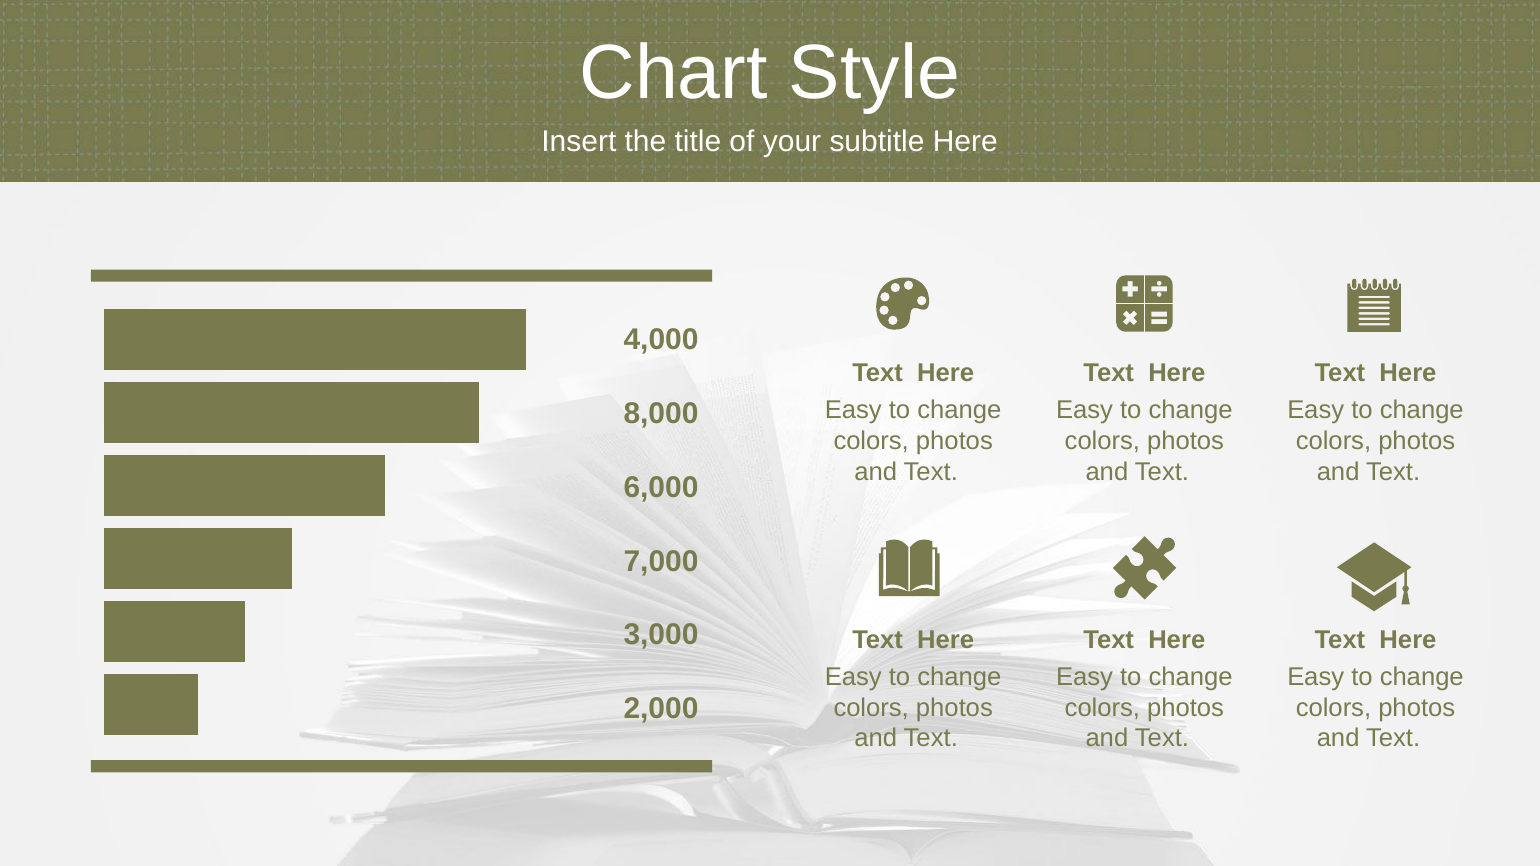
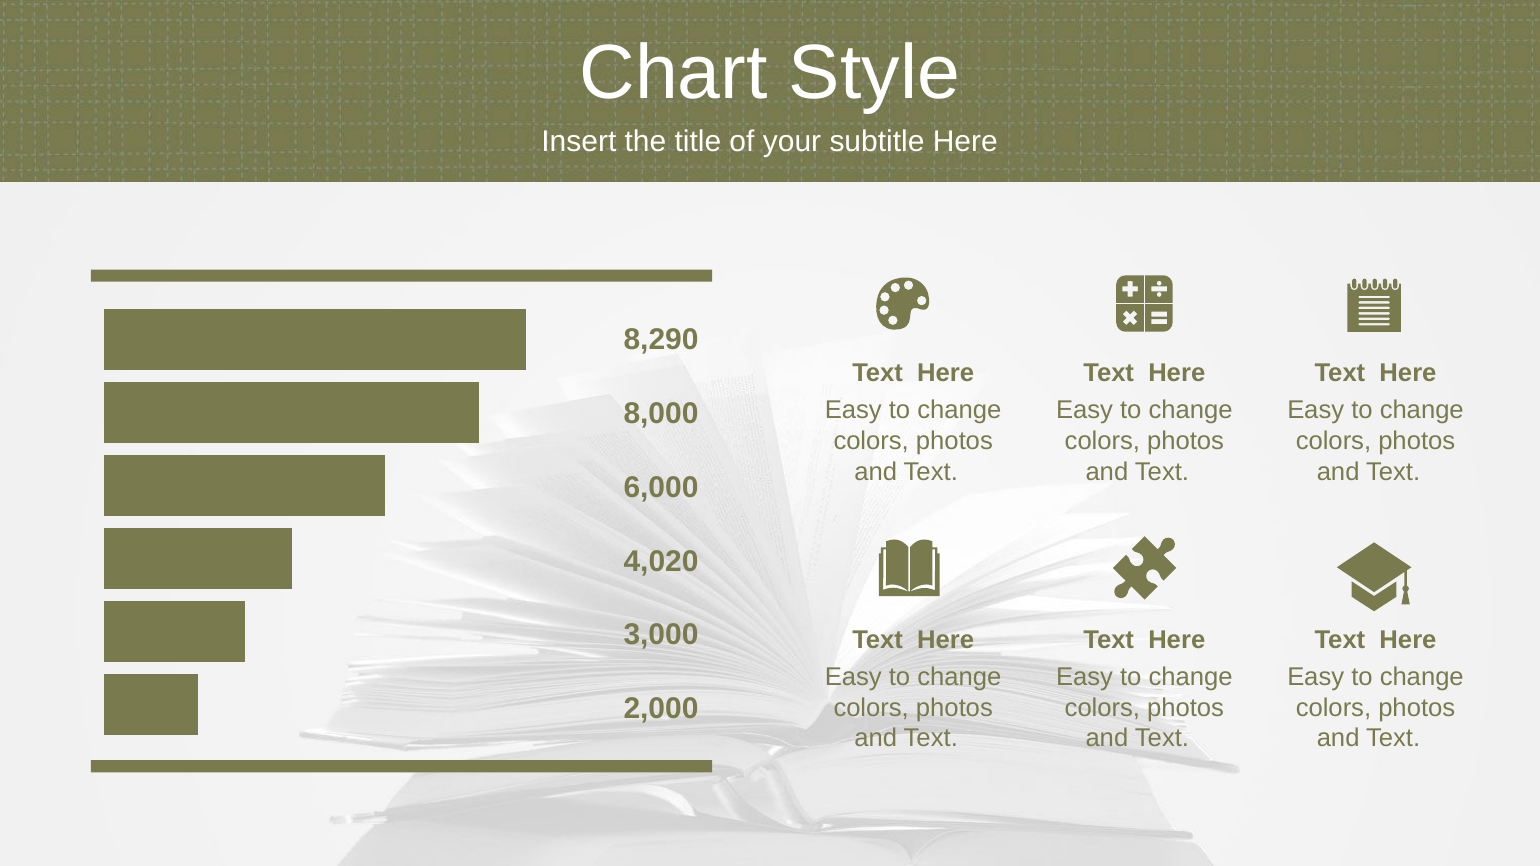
4,000: 4,000 -> 8,290
7,000: 7,000 -> 4,020
